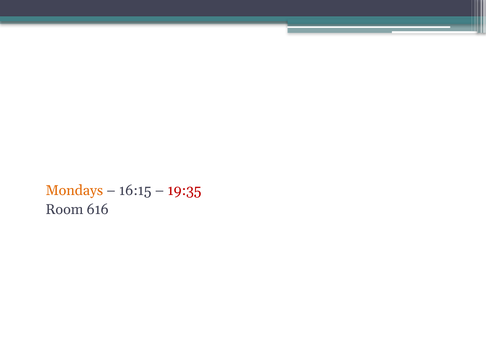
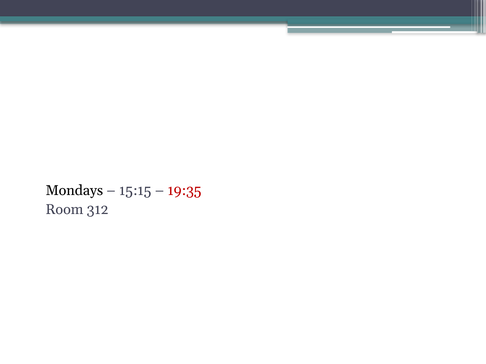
Mondays colour: orange -> black
16:15: 16:15 -> 15:15
616: 616 -> 312
